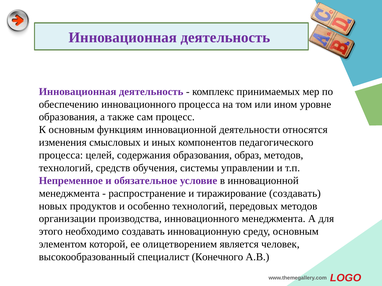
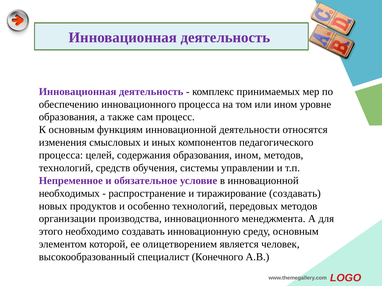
образования образ: образ -> ином
менеджмента at (69, 194): менеджмента -> необходимых
